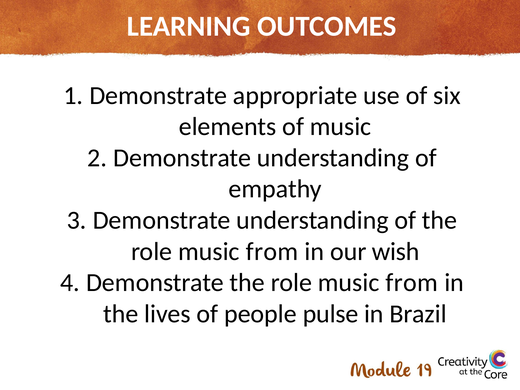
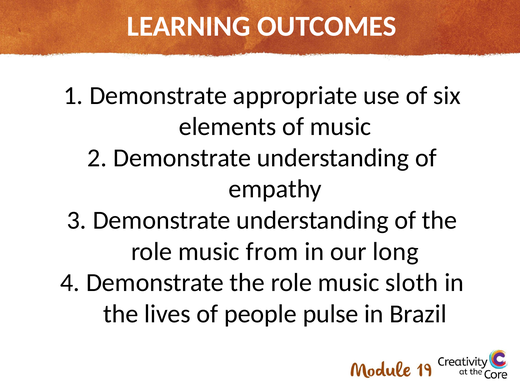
wish: wish -> long
from at (412, 283): from -> sloth
